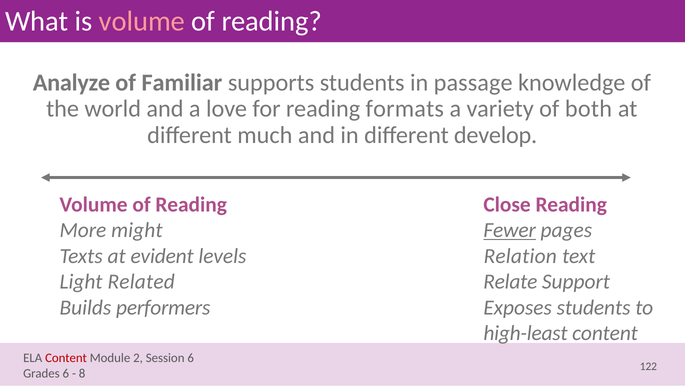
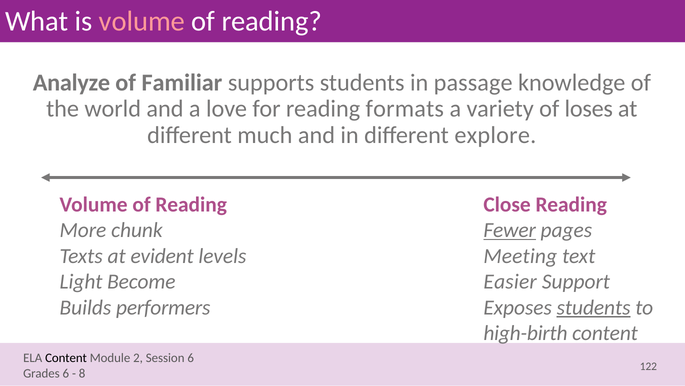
both: both -> loses
develop: develop -> explore
might: might -> chunk
Relation: Relation -> Meeting
Related: Related -> Become
Relate: Relate -> Easier
students at (594, 307) underline: none -> present
high-least: high-least -> high-birth
Content at (66, 357) colour: red -> black
